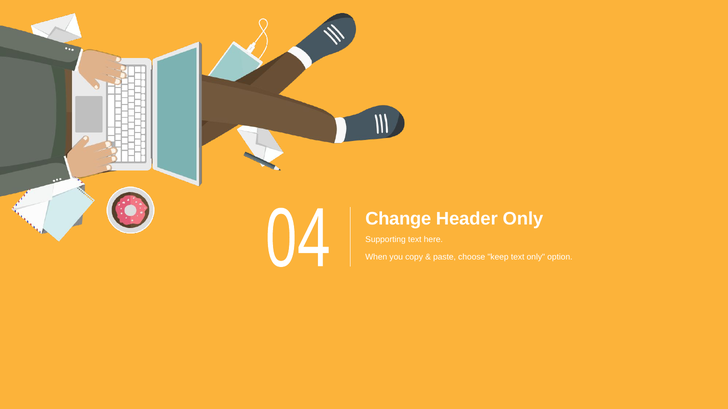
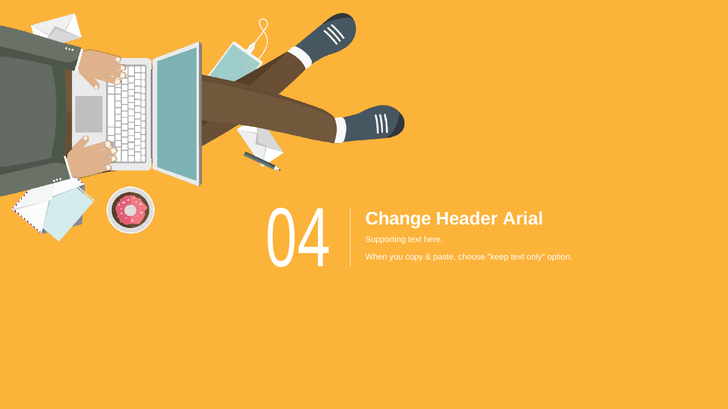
Header Only: Only -> Arial
